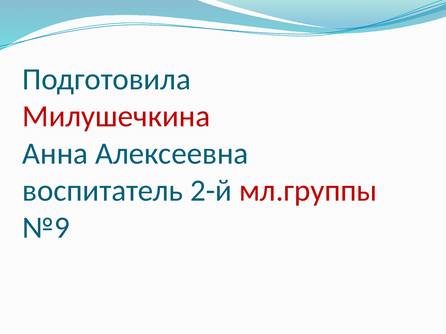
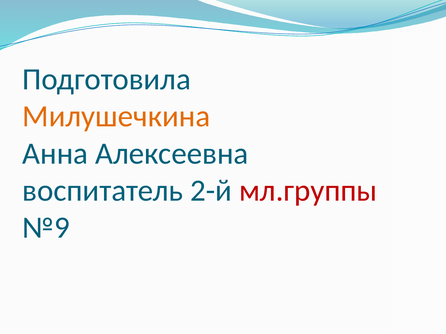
Милушечкина colour: red -> orange
